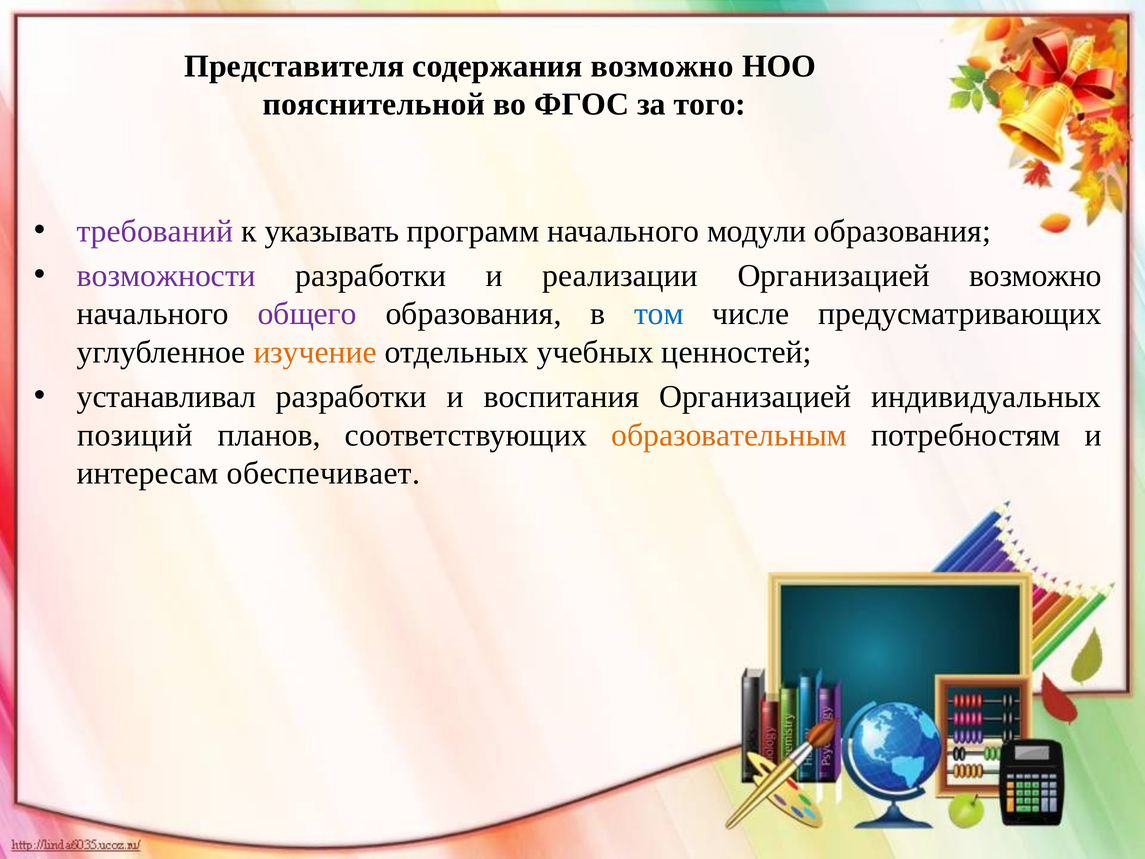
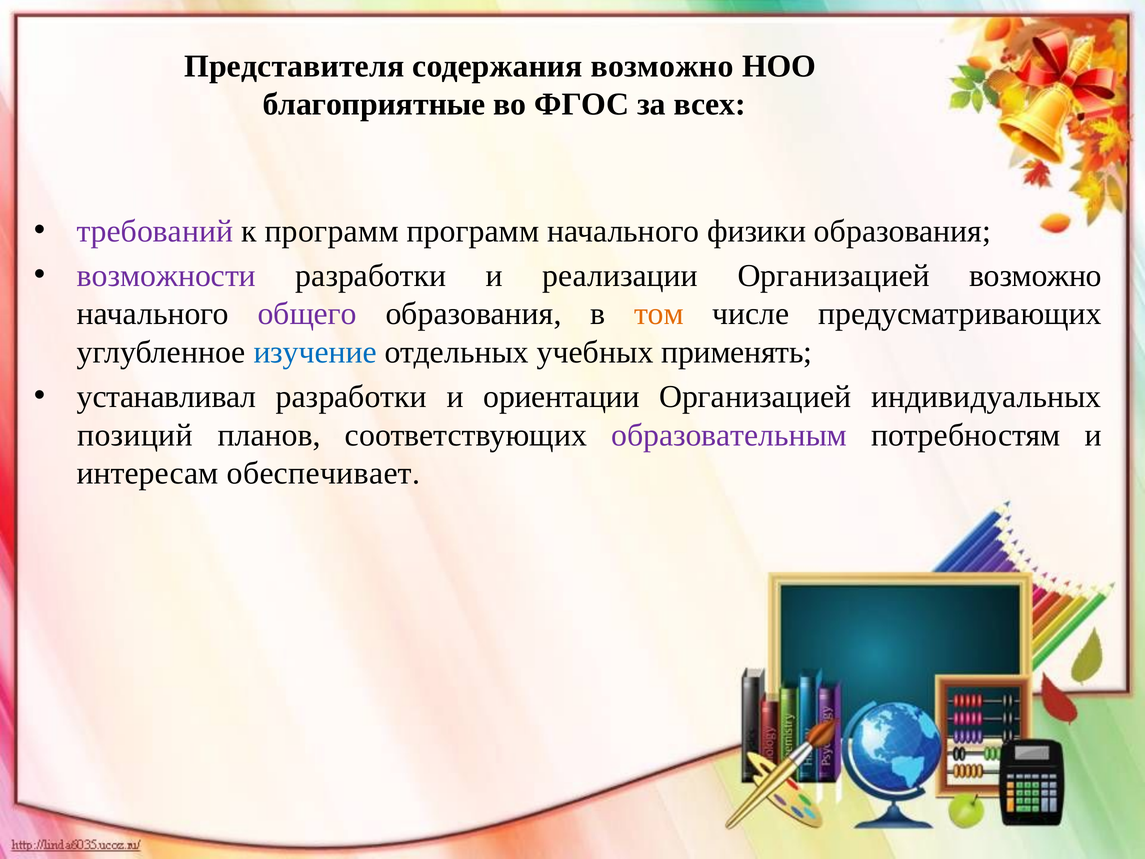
пояснительной: пояснительной -> благоприятные
того: того -> всех
к указывать: указывать -> программ
модули: модули -> физики
том colour: blue -> orange
изучение colour: orange -> blue
ценностей: ценностей -> применять
воспитания: воспитания -> ориентации
образовательным colour: orange -> purple
